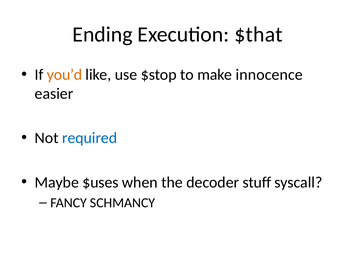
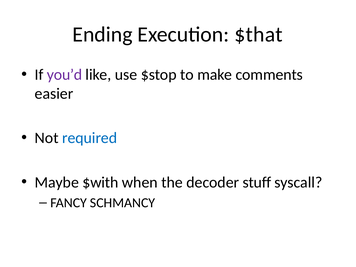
you’d colour: orange -> purple
innocence: innocence -> comments
$uses: $uses -> $with
